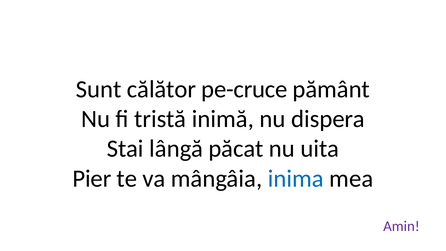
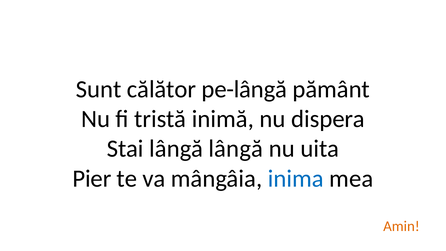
pe-cruce: pe-cruce -> pe-lângă
lângă păcat: păcat -> lângă
Amin colour: purple -> orange
